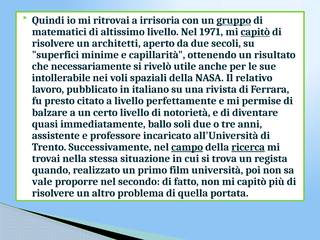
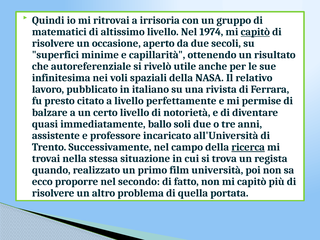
gruppo underline: present -> none
1971: 1971 -> 1974
architetti: architetti -> occasione
necessariamente: necessariamente -> autoreferenziale
intollerabile: intollerabile -> infinitesima
campo underline: present -> none
vale: vale -> ecco
